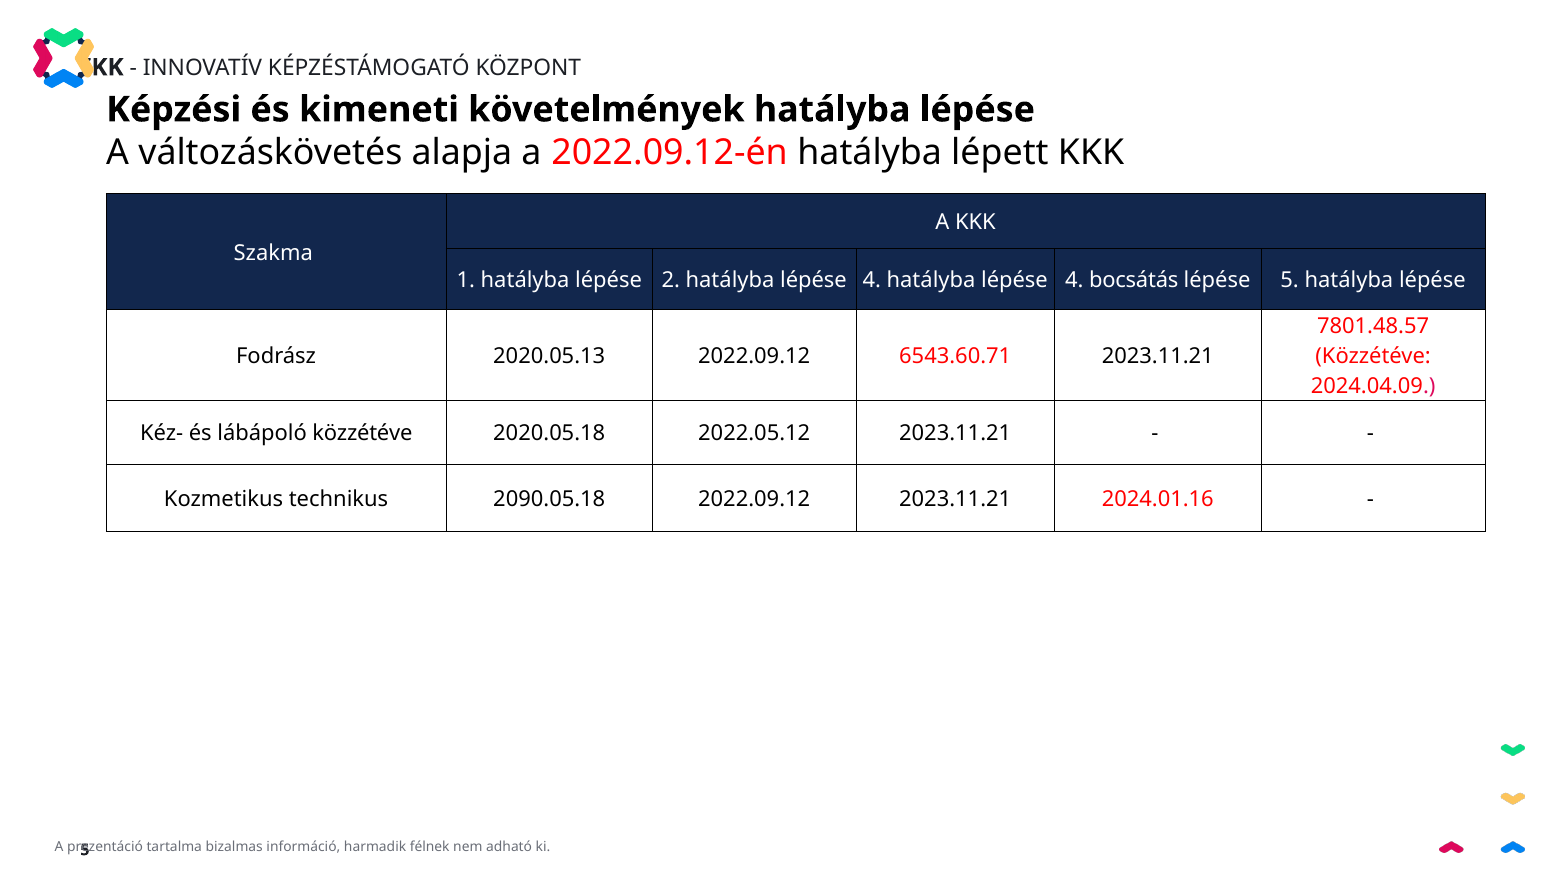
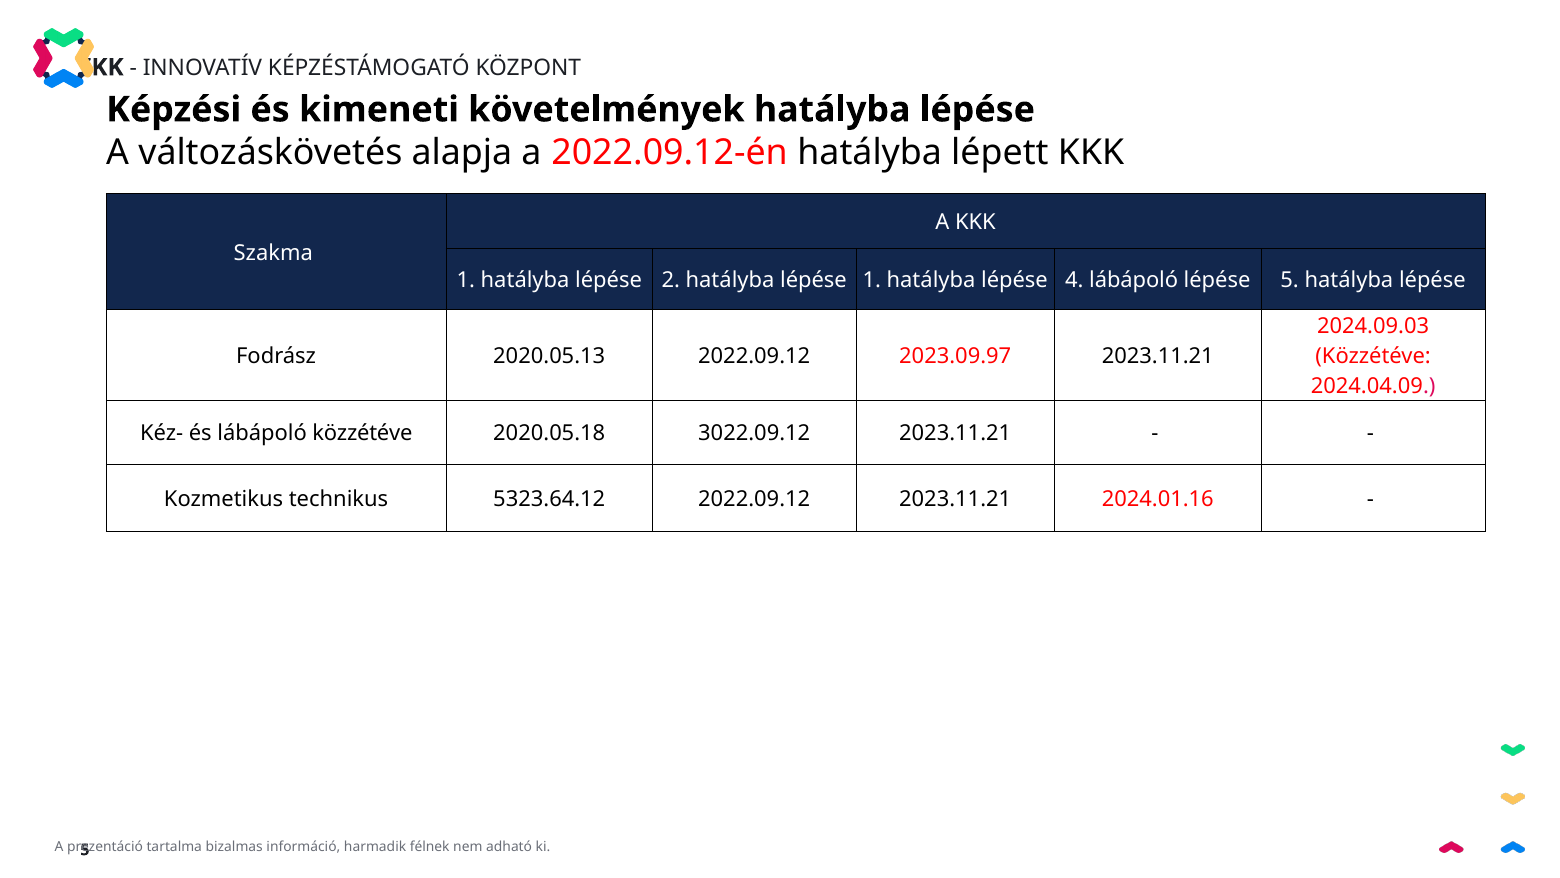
2 hatályba lépése 4: 4 -> 1
4 bocsátás: bocsátás -> lábápoló
7801.48.57: 7801.48.57 -> 2024.09.03
6543.60.71: 6543.60.71 -> 2023.09.97
2022.05.12: 2022.05.12 -> 3022.09.12
2090.05.18: 2090.05.18 -> 5323.64.12
